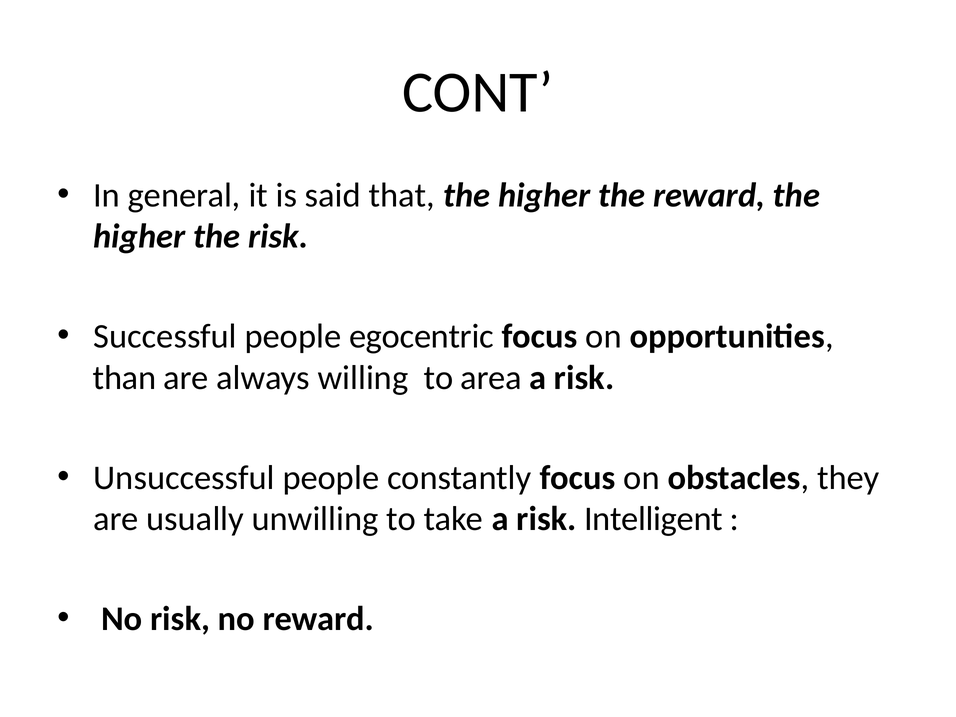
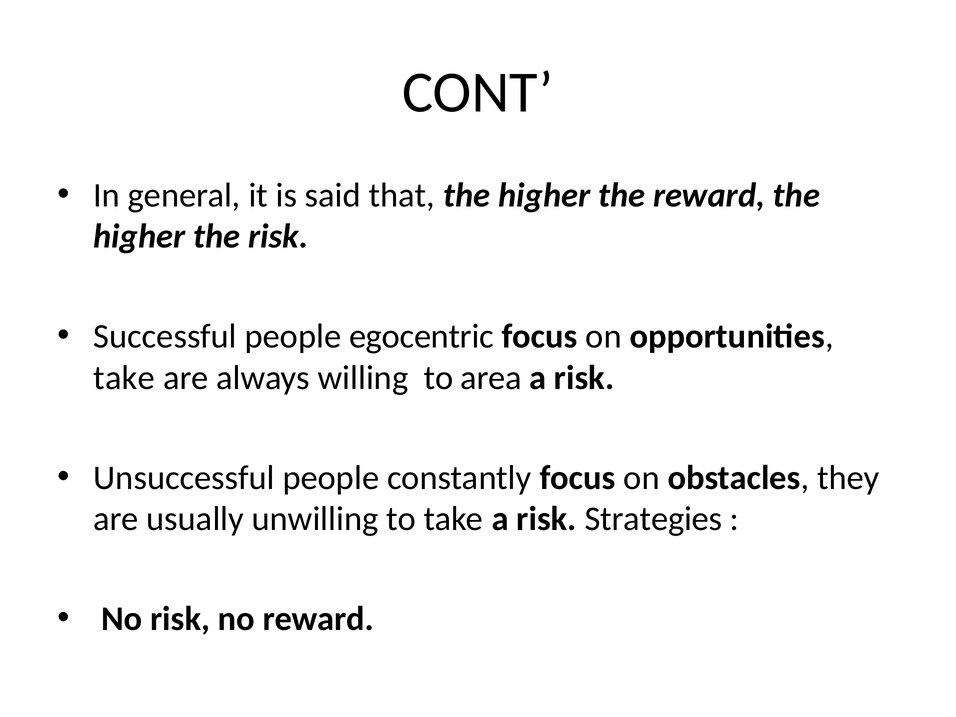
than at (125, 378): than -> take
Intelligent: Intelligent -> Strategies
